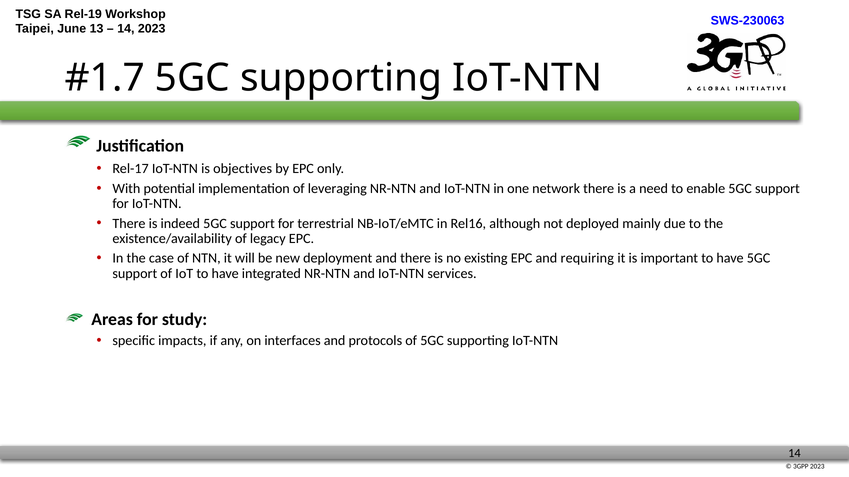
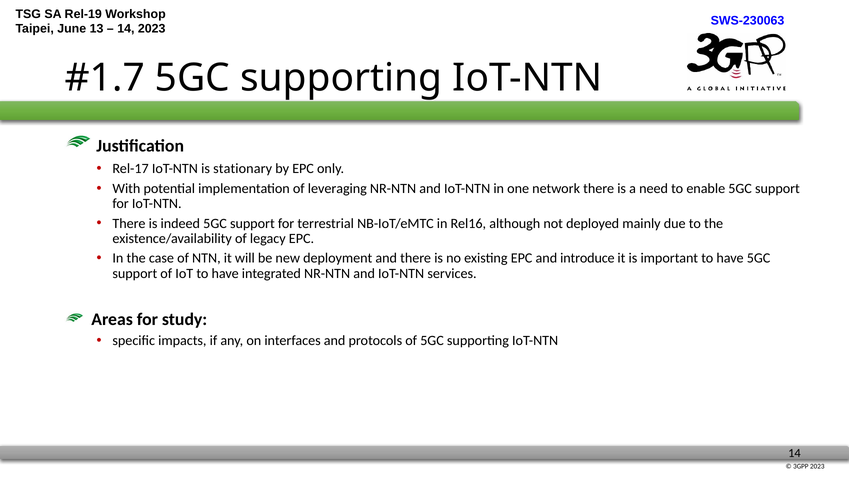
objectives: objectives -> stationary
requiring: requiring -> introduce
